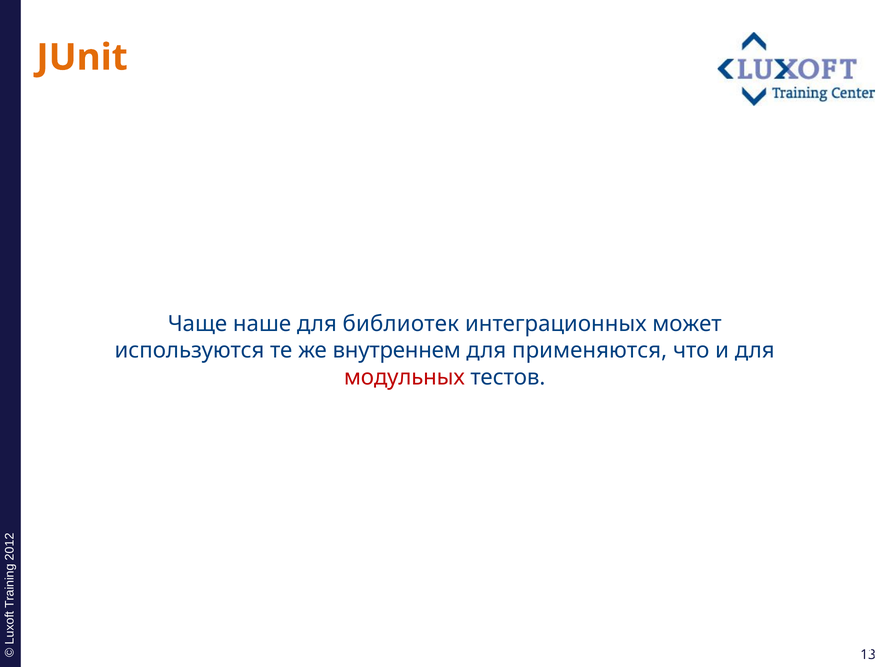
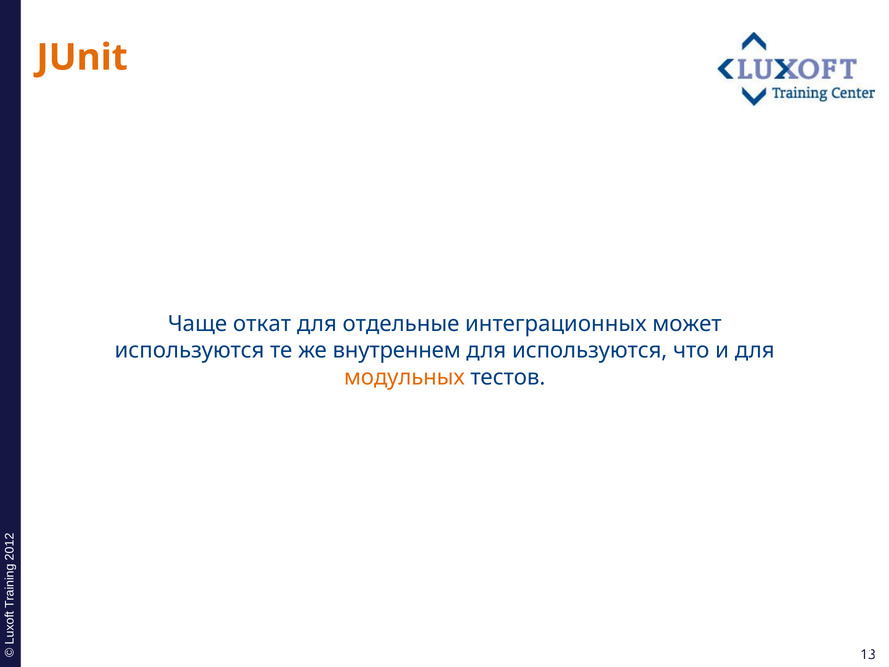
наше: наше -> откат
библиотек: библиотек -> отдельные
для применяются: применяются -> используются
модульных colour: red -> orange
